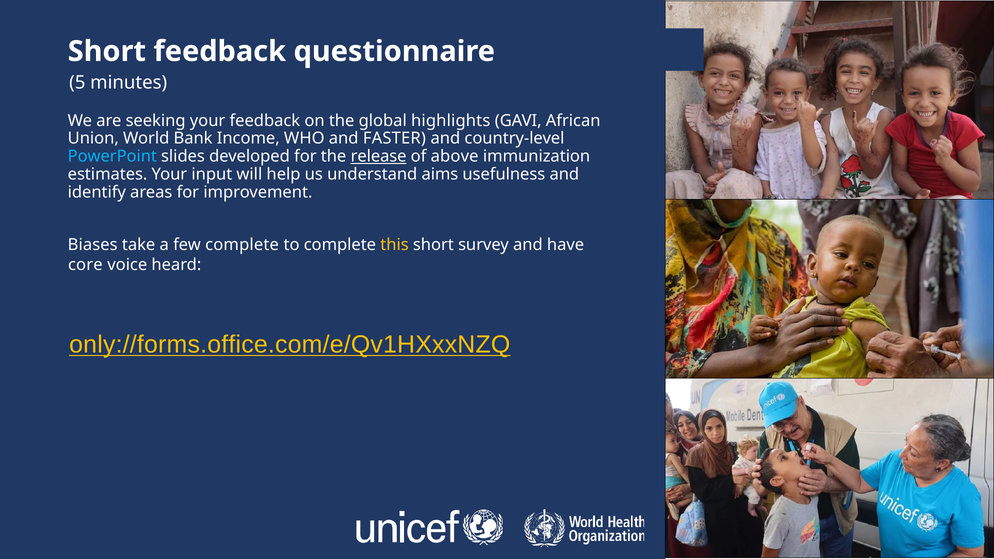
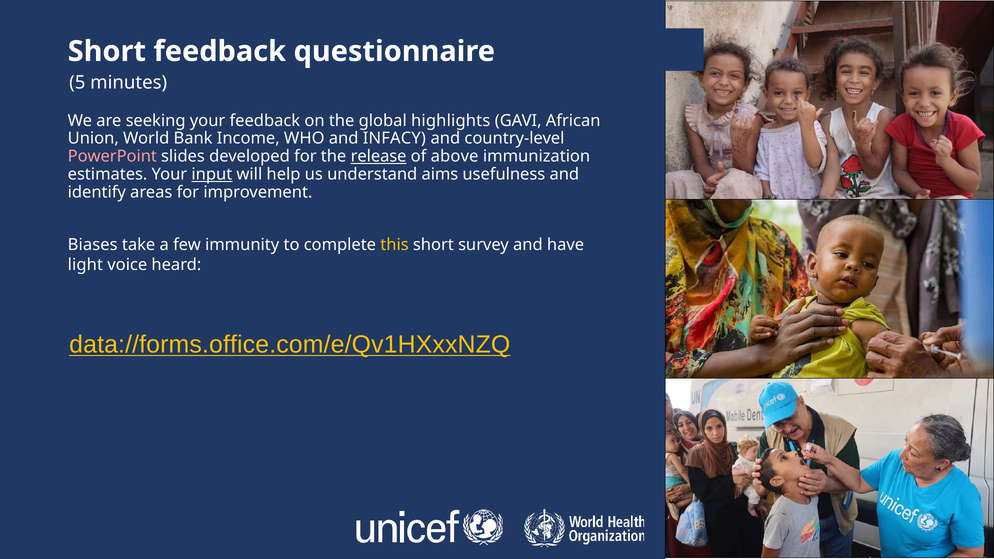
FASTER: FASTER -> INFACY
PowerPoint colour: light blue -> pink
input underline: none -> present
few complete: complete -> immunity
core: core -> light
only://forms.office.com/e/Qv1HXxxNZQ: only://forms.office.com/e/Qv1HXxxNZQ -> data://forms.office.com/e/Qv1HXxxNZQ
